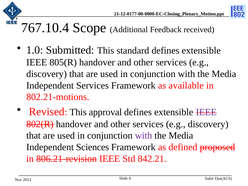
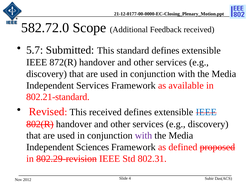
767.10.4: 767.10.4 -> 582.72.0
1.0: 1.0 -> 5.7
805(R: 805(R -> 872(R
802.21-motions: 802.21-motions -> 802.21-standard
This approval: approval -> received
IEEE at (206, 112) colour: purple -> blue
806.21-revision: 806.21-revision -> 802.29-revision
842.21: 842.21 -> 802.31
